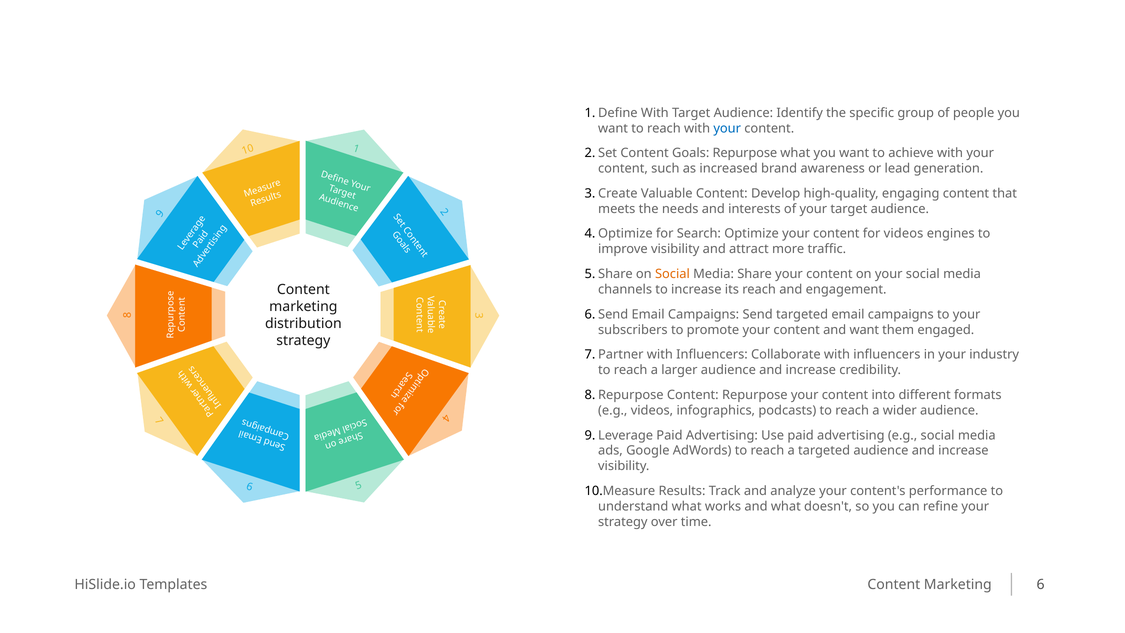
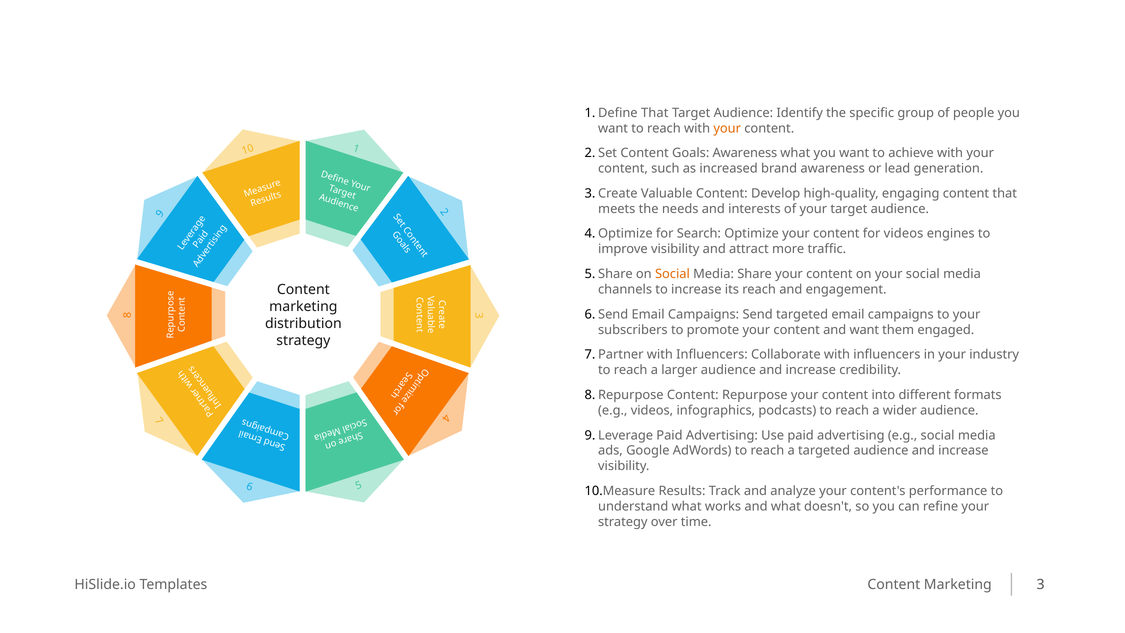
With at (655, 113): With -> That
your at (727, 128) colour: blue -> orange
Goals Repurpose: Repurpose -> Awareness
6 at (1041, 584): 6 -> 3
